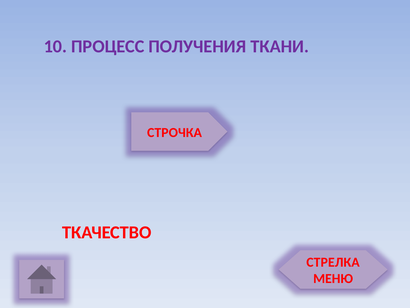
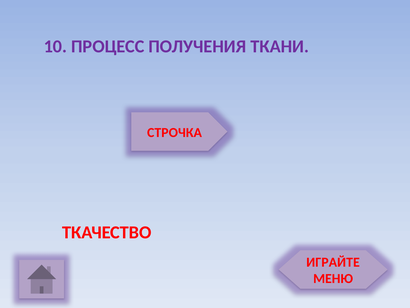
СТРЕЛКА: СТРЕЛКА -> ИГРАЙТЕ
